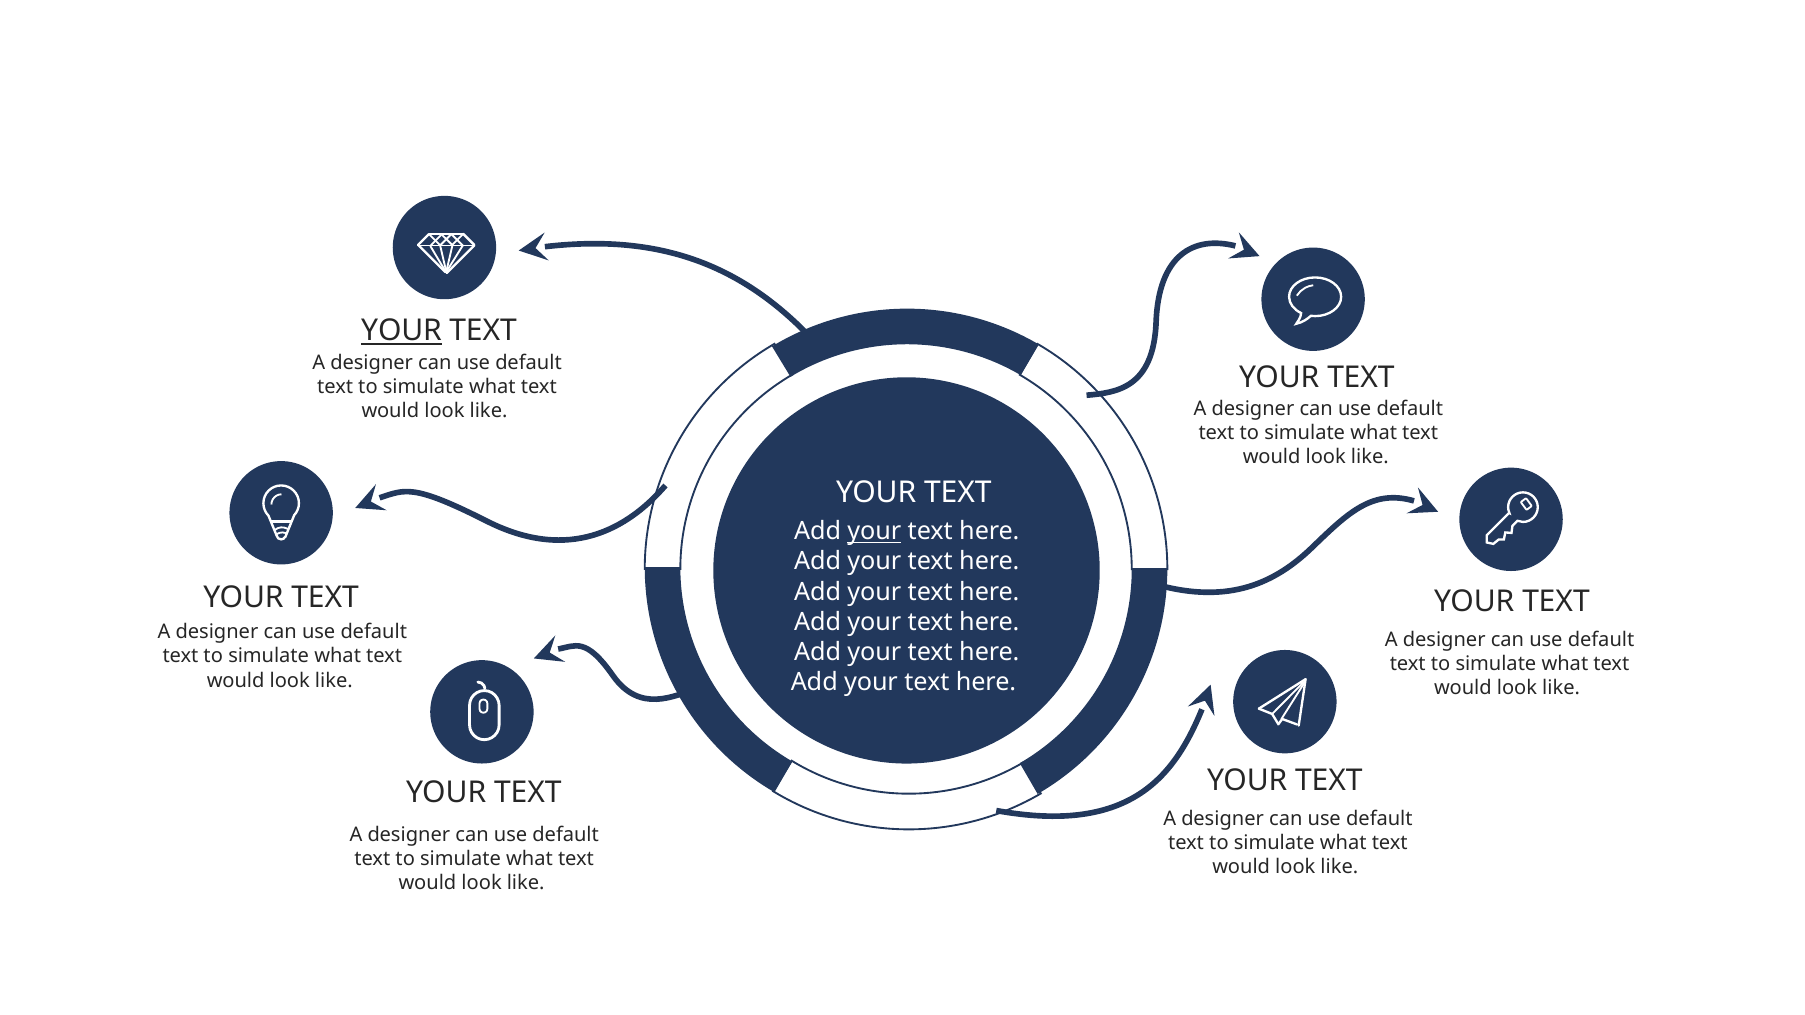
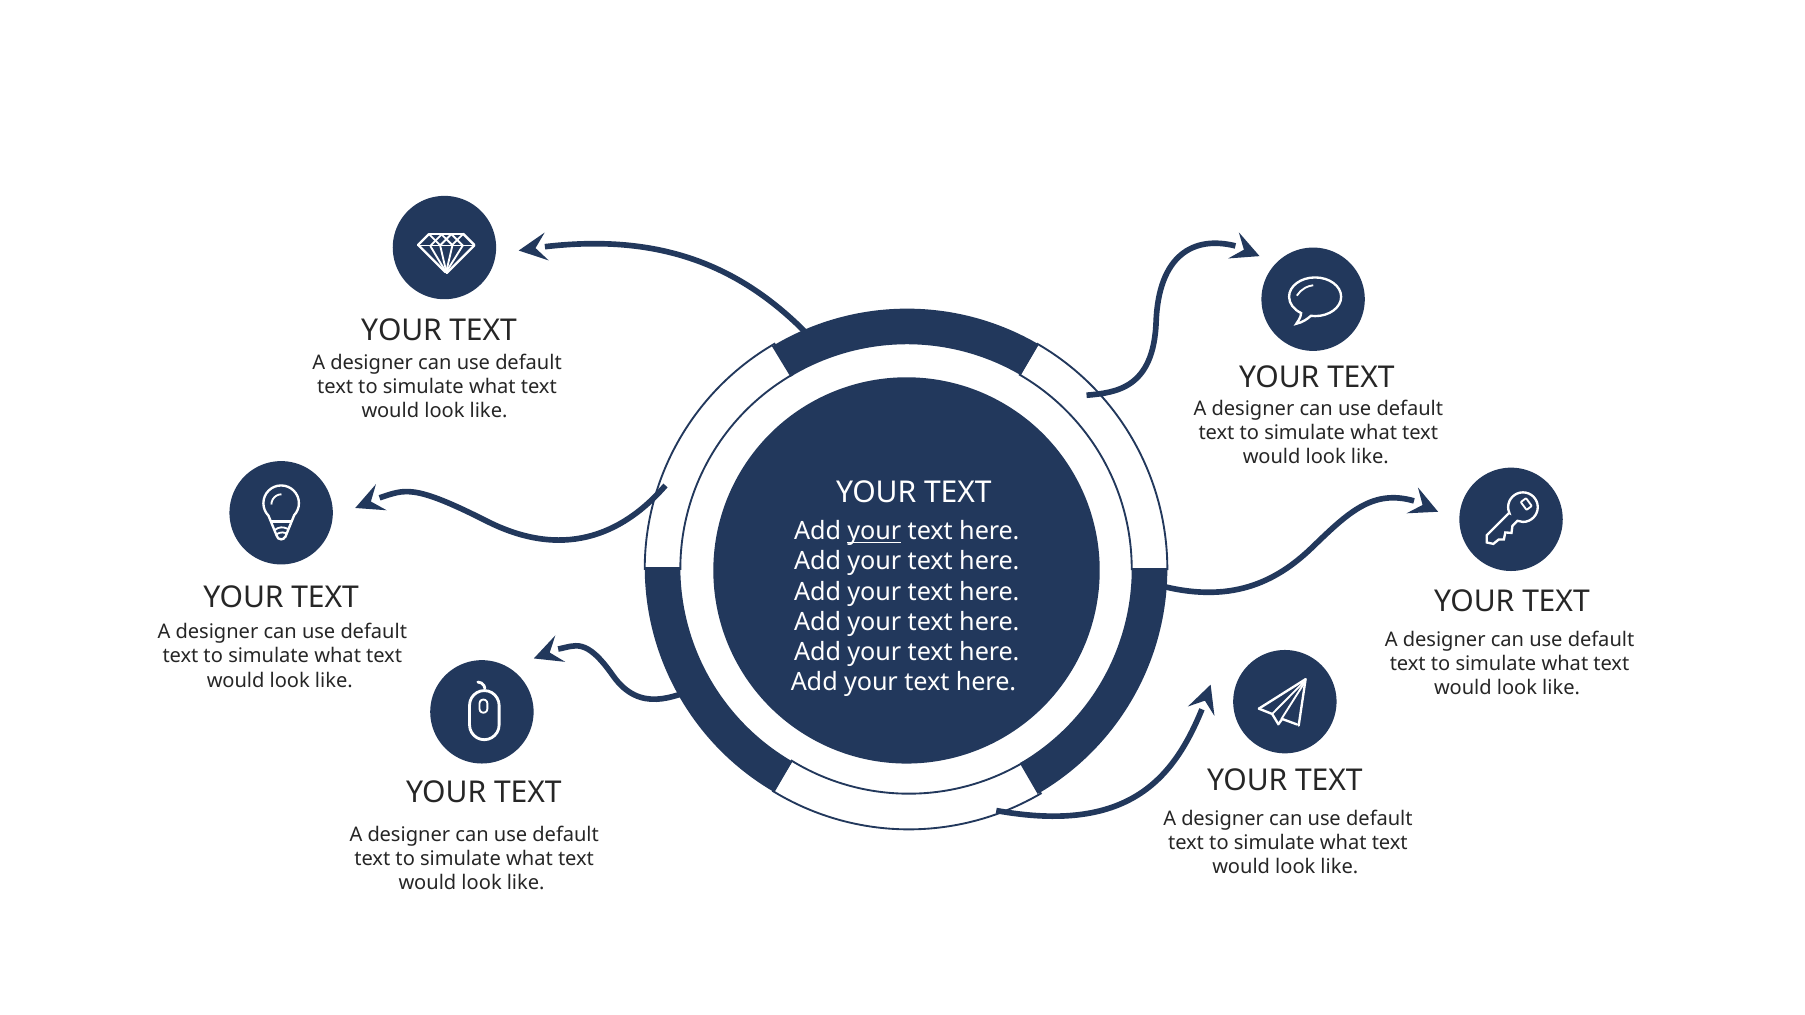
YOUR at (401, 331) underline: present -> none
